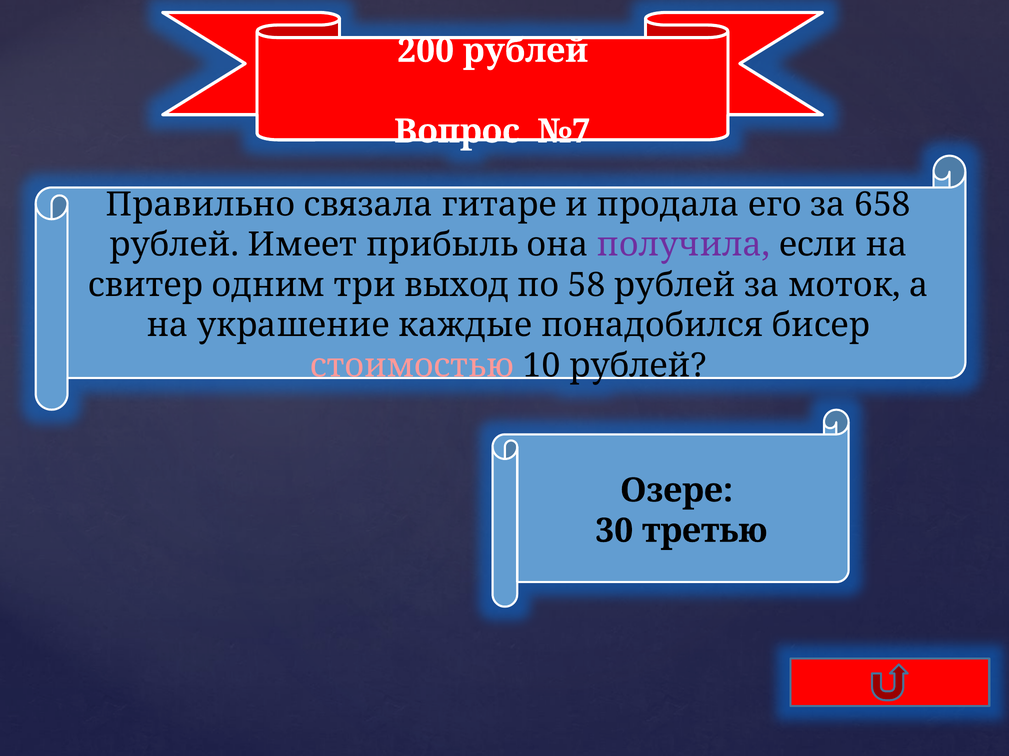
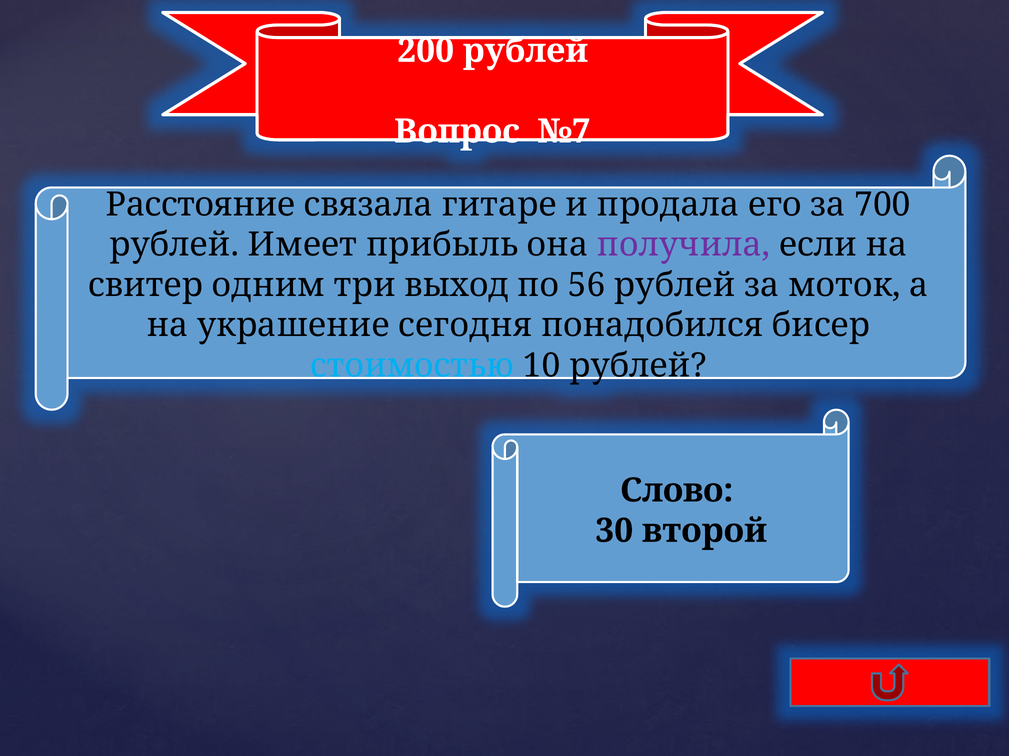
Правильно: Правильно -> Расстояние
658: 658 -> 700
58: 58 -> 56
каждые: каждые -> сегодня
стоимостью colour: pink -> light blue
Озере: Озере -> Слово
третью: третью -> второй
